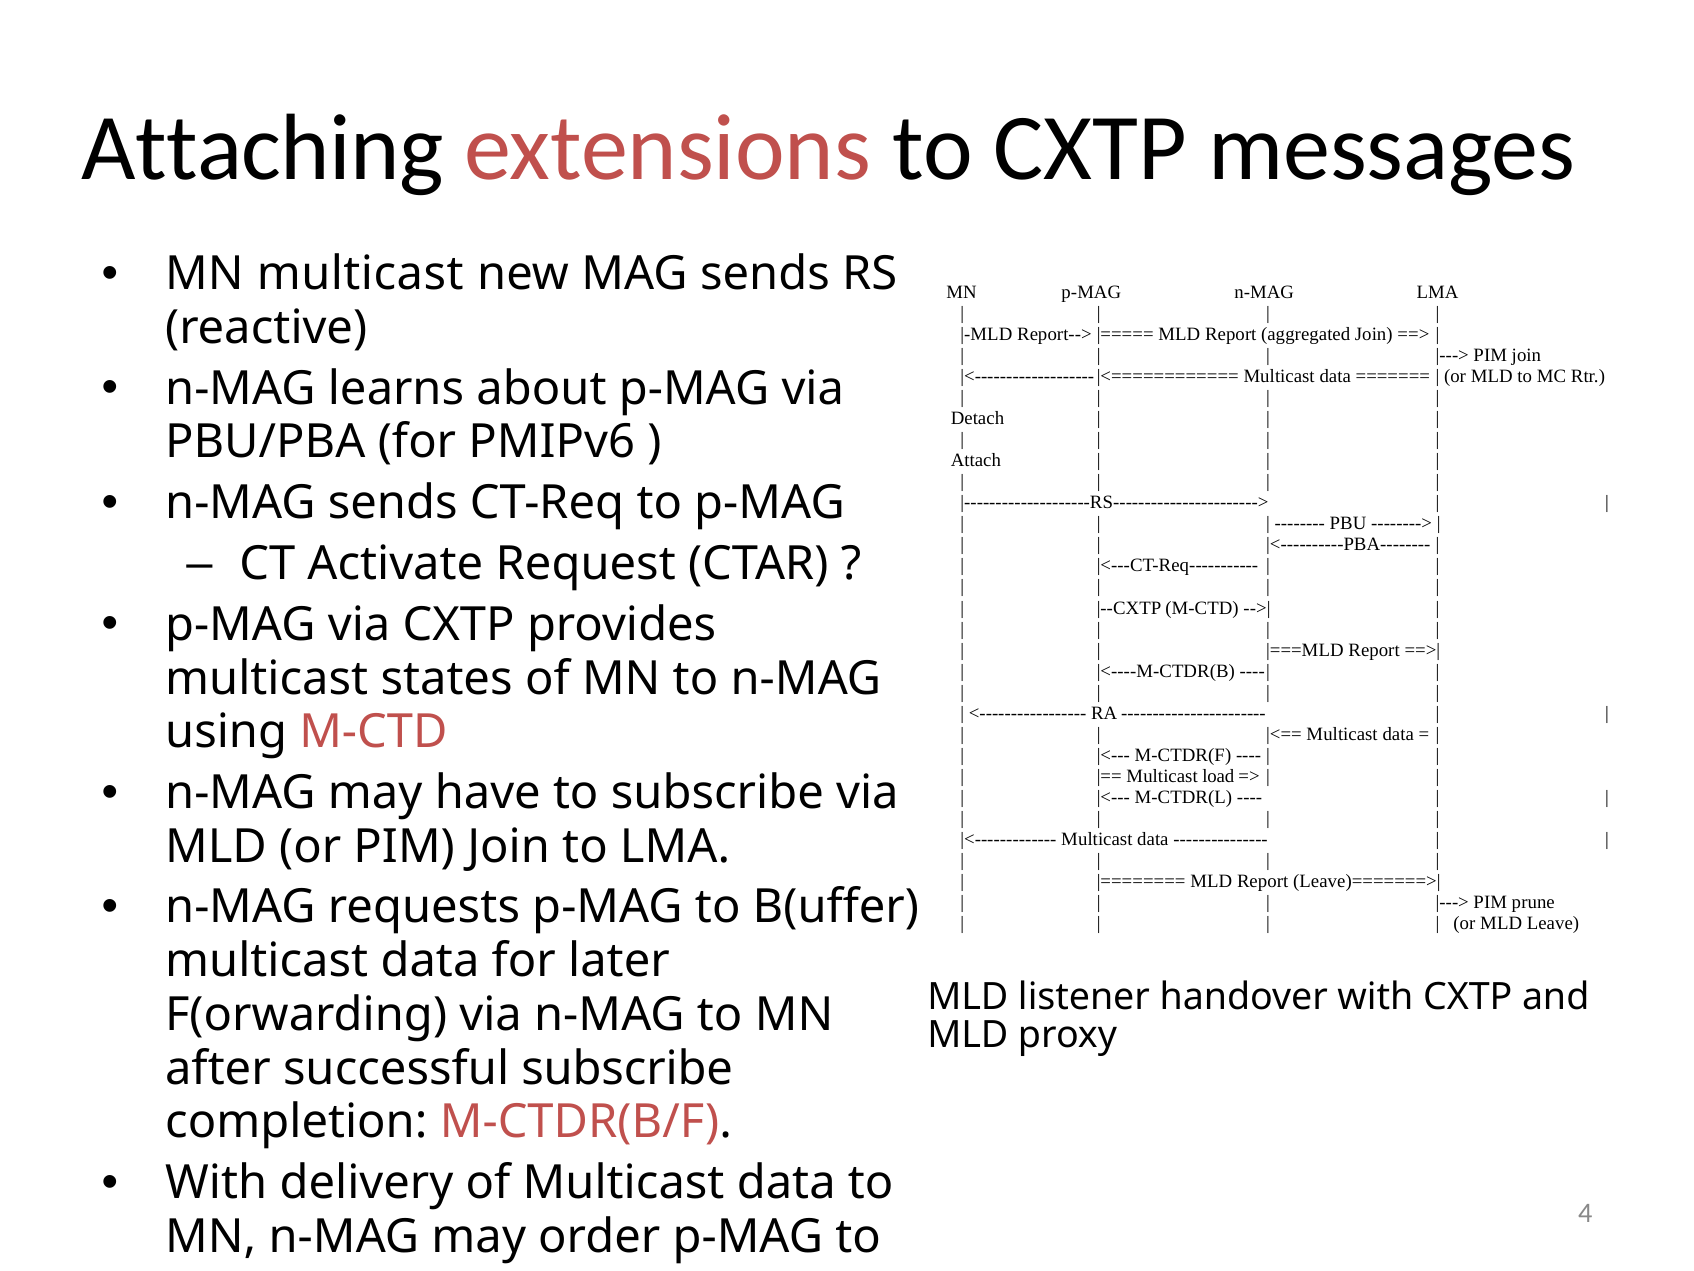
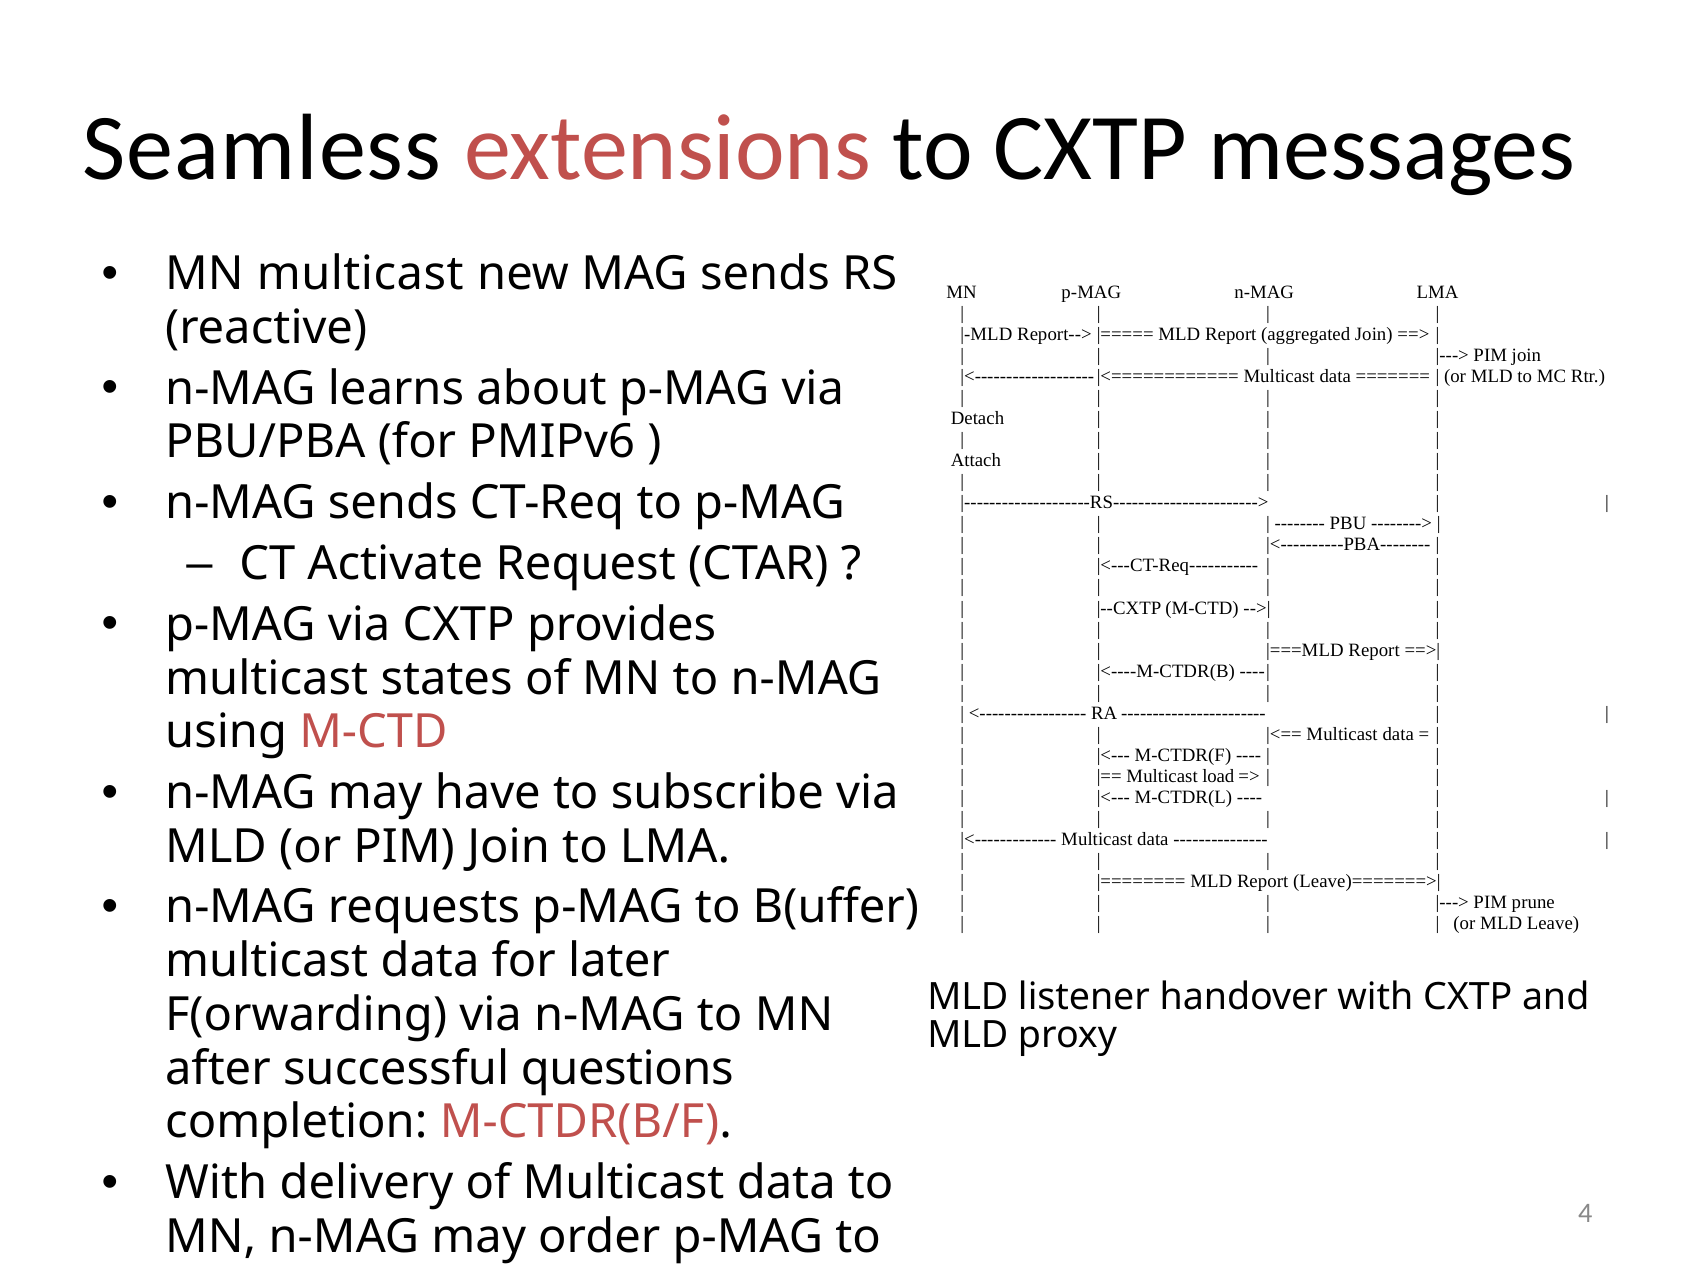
Attaching: Attaching -> Seamless
successful subscribe: subscribe -> questions
